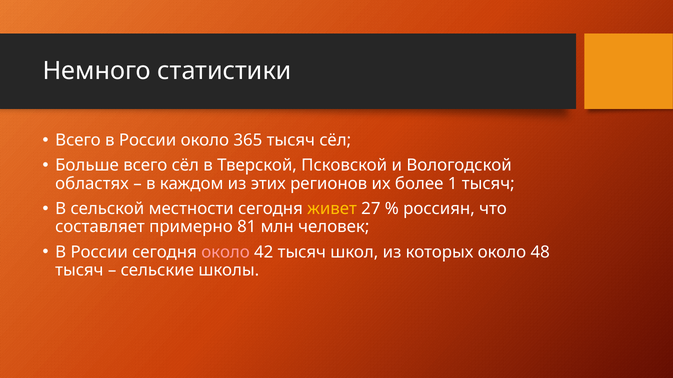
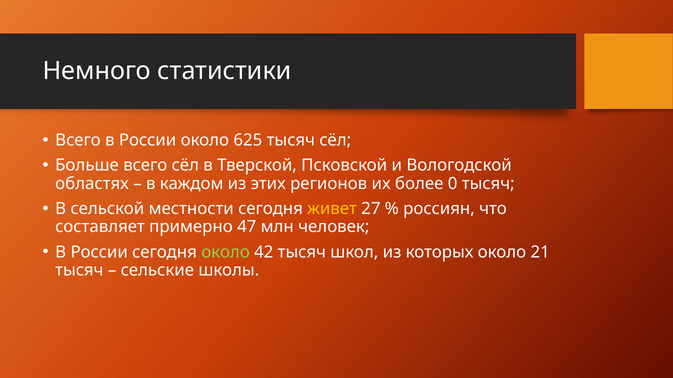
365: 365 -> 625
1: 1 -> 0
81: 81 -> 47
около at (226, 252) colour: pink -> light green
48: 48 -> 21
